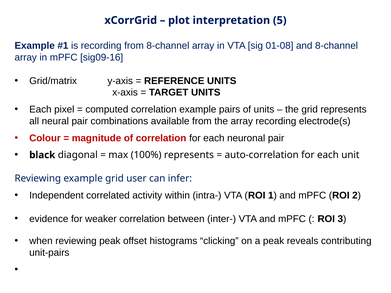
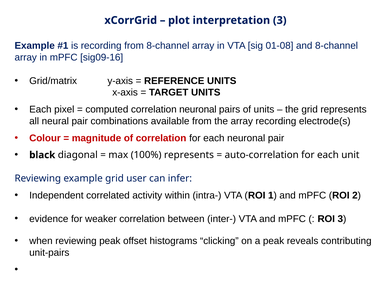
interpretation 5: 5 -> 3
correlation example: example -> neuronal
